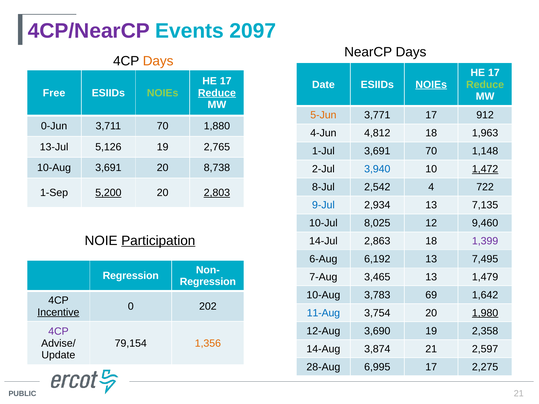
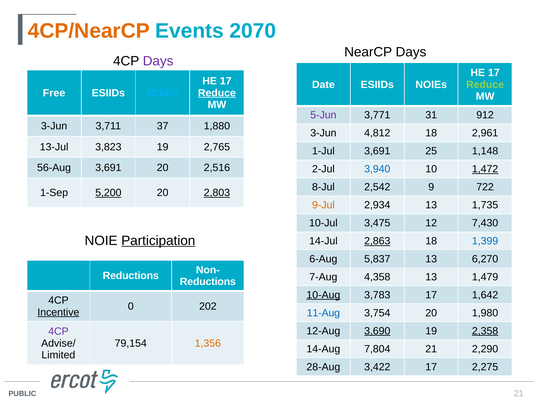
4CP/NearCP colour: purple -> orange
2097: 2097 -> 2070
Days at (158, 61) colour: orange -> purple
NOIEs at (431, 85) underline: present -> none
NOIEs at (163, 93) colour: light green -> light blue
5-Jun colour: orange -> purple
3,771 17: 17 -> 31
0-Jun at (54, 126): 0-Jun -> 3-Jun
3,711 70: 70 -> 37
4-Jun at (323, 133): 4-Jun -> 3-Jun
1,963: 1,963 -> 2,961
5,126: 5,126 -> 3,823
3,691 70: 70 -> 25
10-Aug at (54, 168): 10-Aug -> 56-Aug
8,738: 8,738 -> 2,516
4: 4 -> 9
9-Jul colour: blue -> orange
7,135: 7,135 -> 1,735
8,025: 8,025 -> 3,475
9,460: 9,460 -> 7,430
2,863 underline: none -> present
1,399 colour: purple -> blue
6,192: 6,192 -> 5,837
7,495: 7,495 -> 6,270
Regression at (131, 276): Regression -> Reductions
3,465: 3,465 -> 4,358
Regression at (208, 282): Regression -> Reductions
10-Aug at (323, 295) underline: none -> present
3,783 69: 69 -> 17
1,980 underline: present -> none
3,690 underline: none -> present
2,358 underline: none -> present
3,874: 3,874 -> 7,804
2,597: 2,597 -> 2,290
Update: Update -> Limited
6,995: 6,995 -> 3,422
